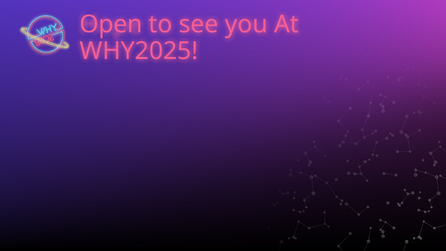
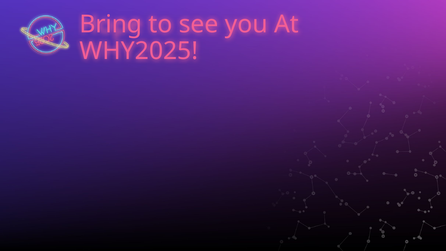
Open: Open -> Bring
